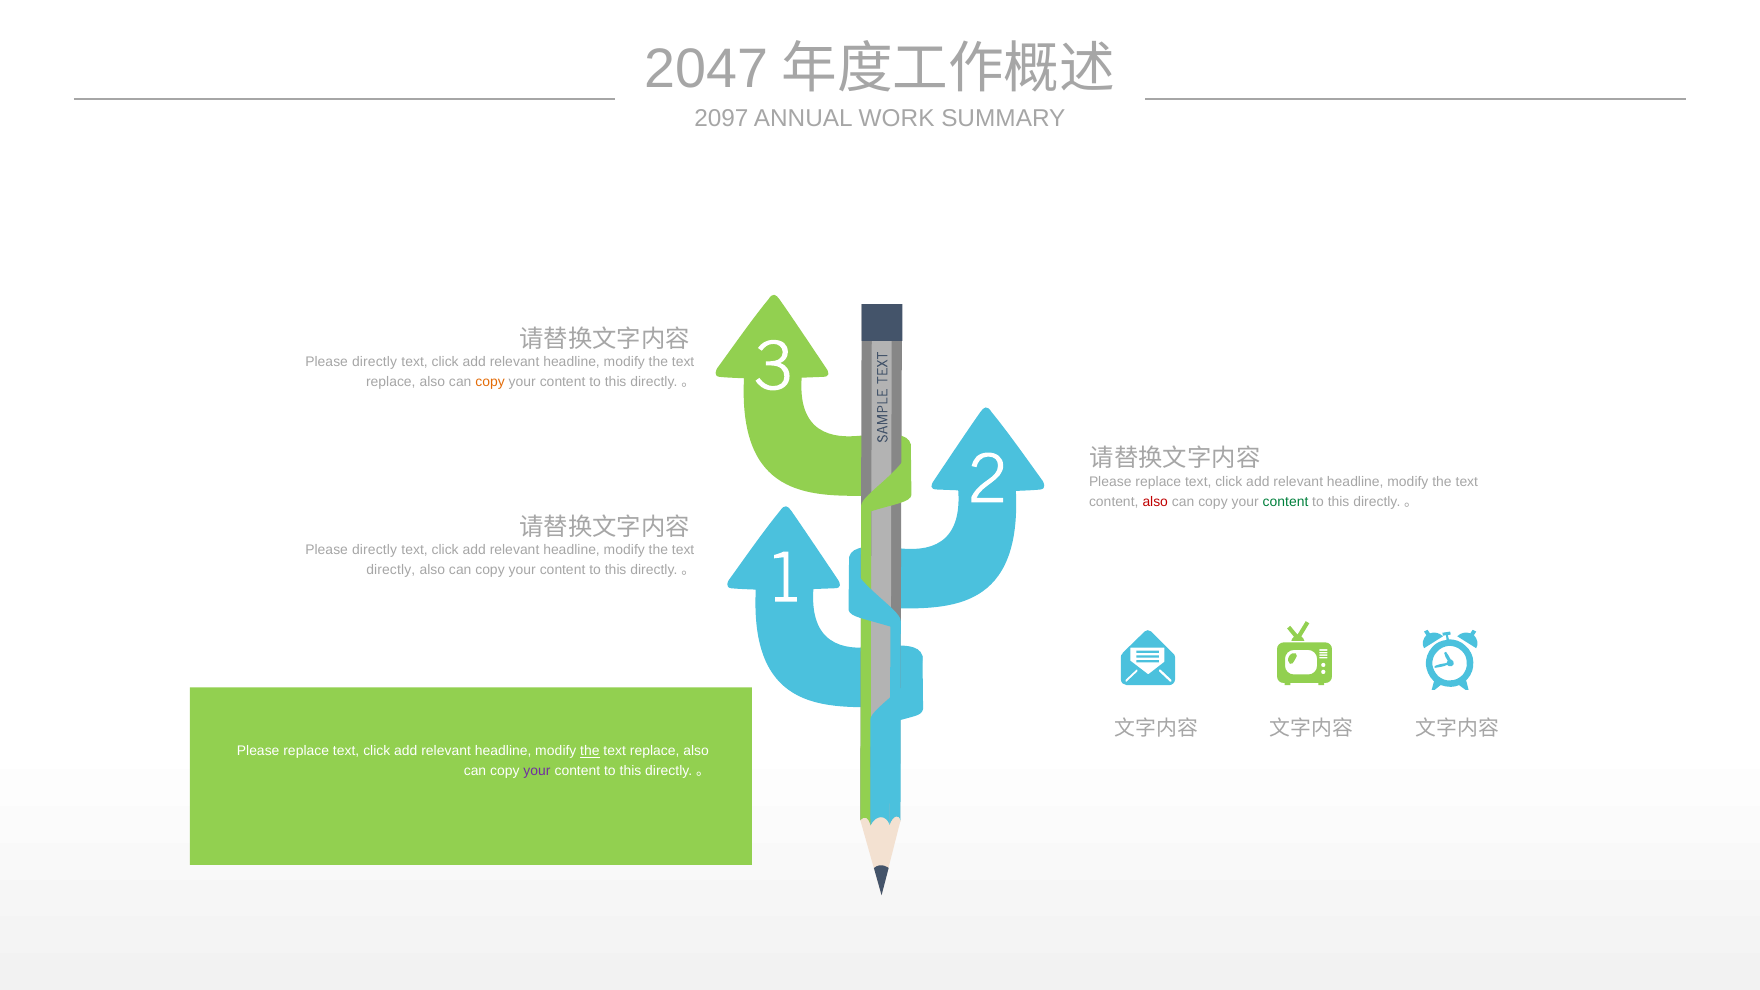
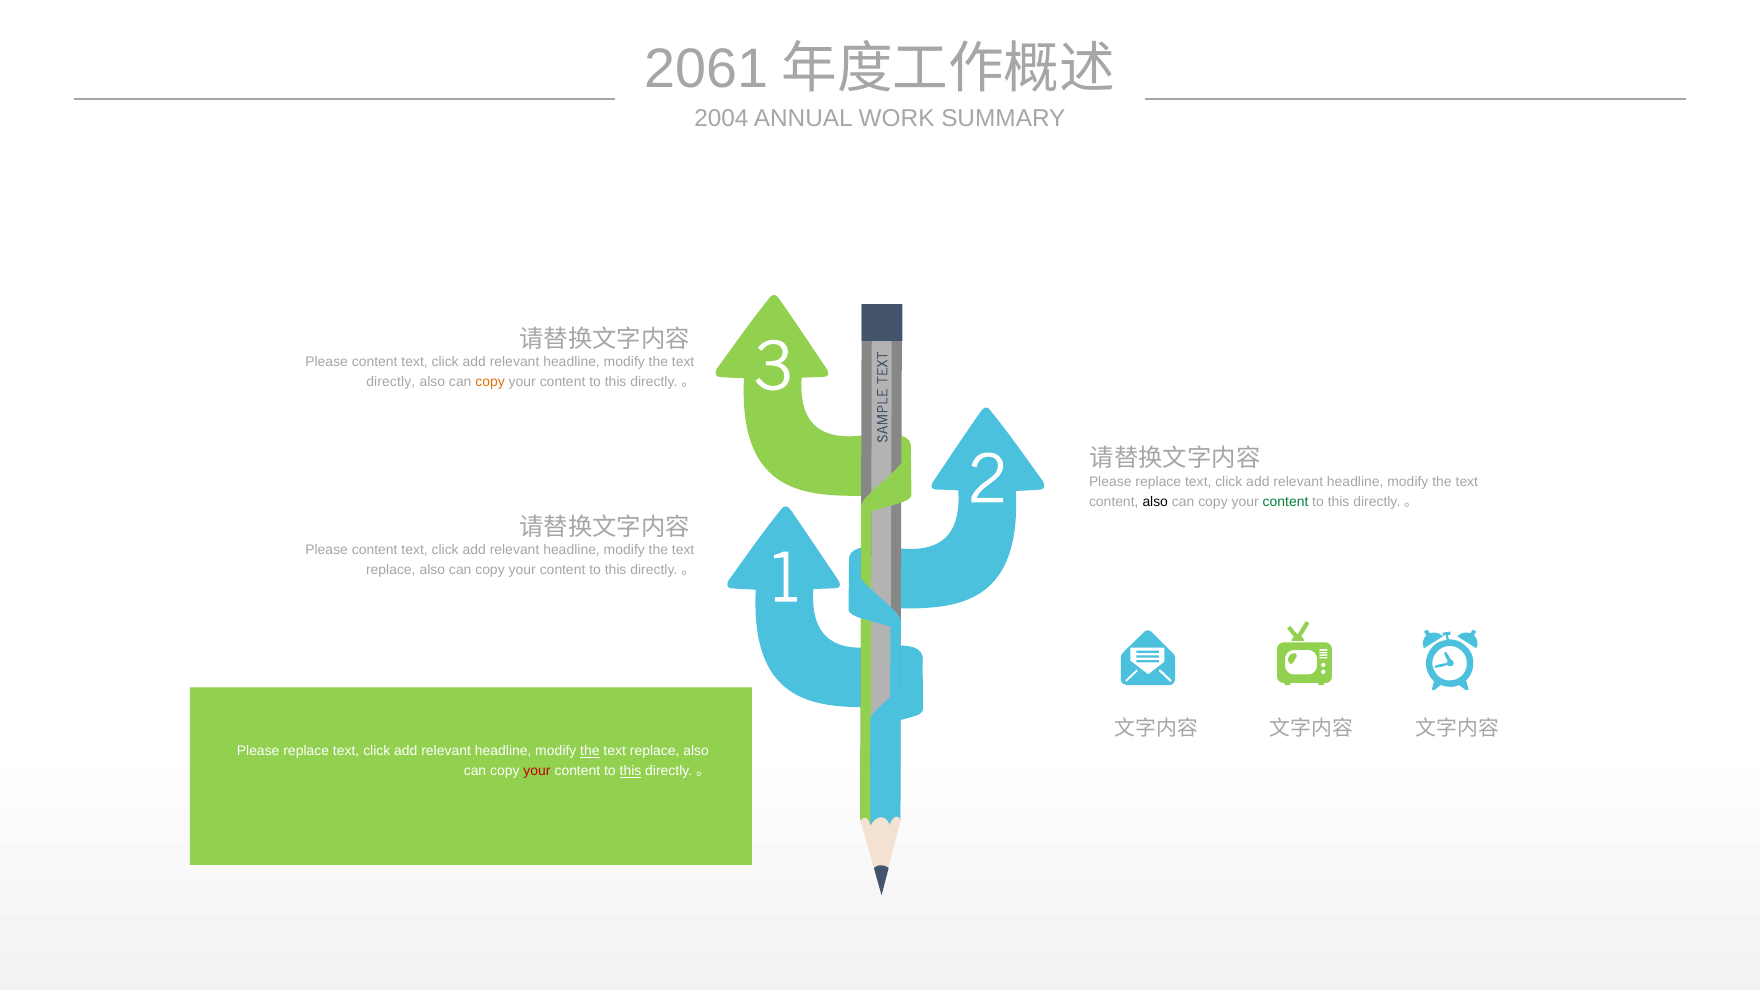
2047: 2047 -> 2061
2097: 2097 -> 2004
directly at (375, 362): directly -> content
replace at (391, 382): replace -> directly
also at (1155, 502) colour: red -> black
directly at (375, 550): directly -> content
directly at (391, 570): directly -> replace
your at (537, 771) colour: purple -> red
this at (630, 771) underline: none -> present
